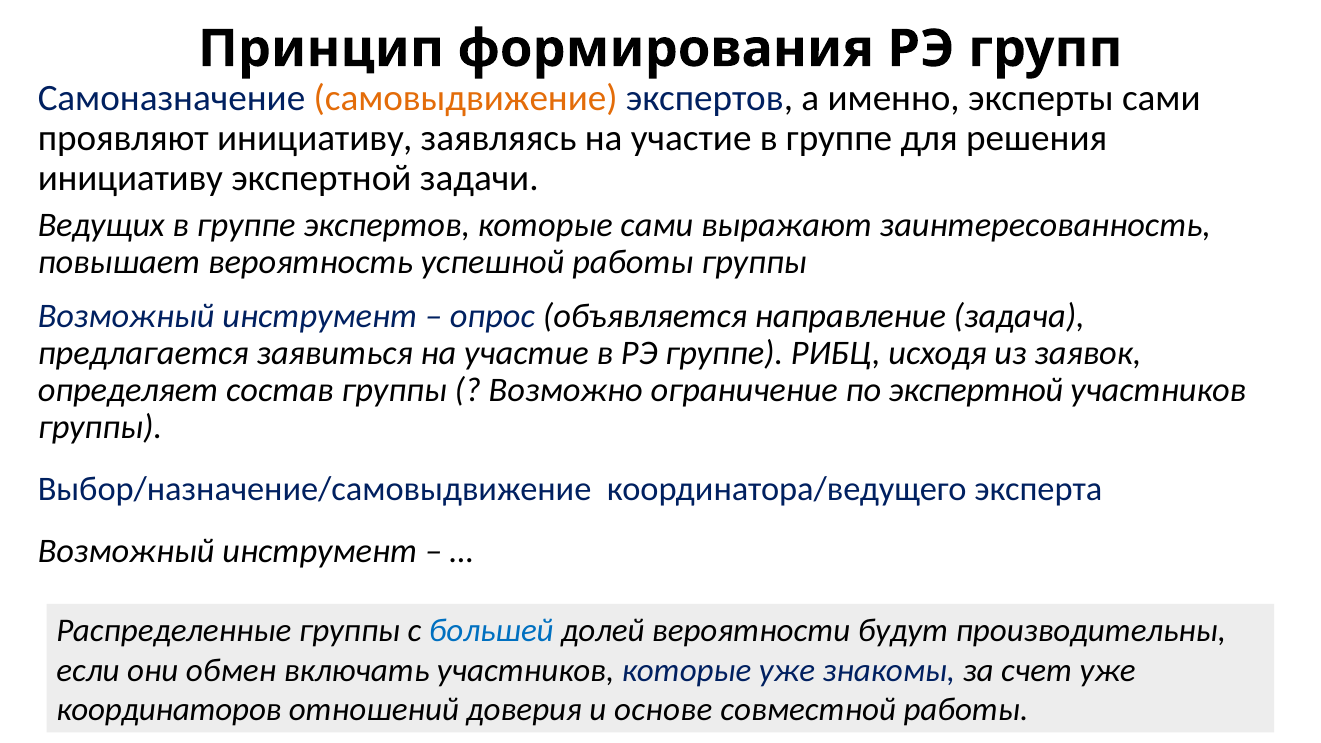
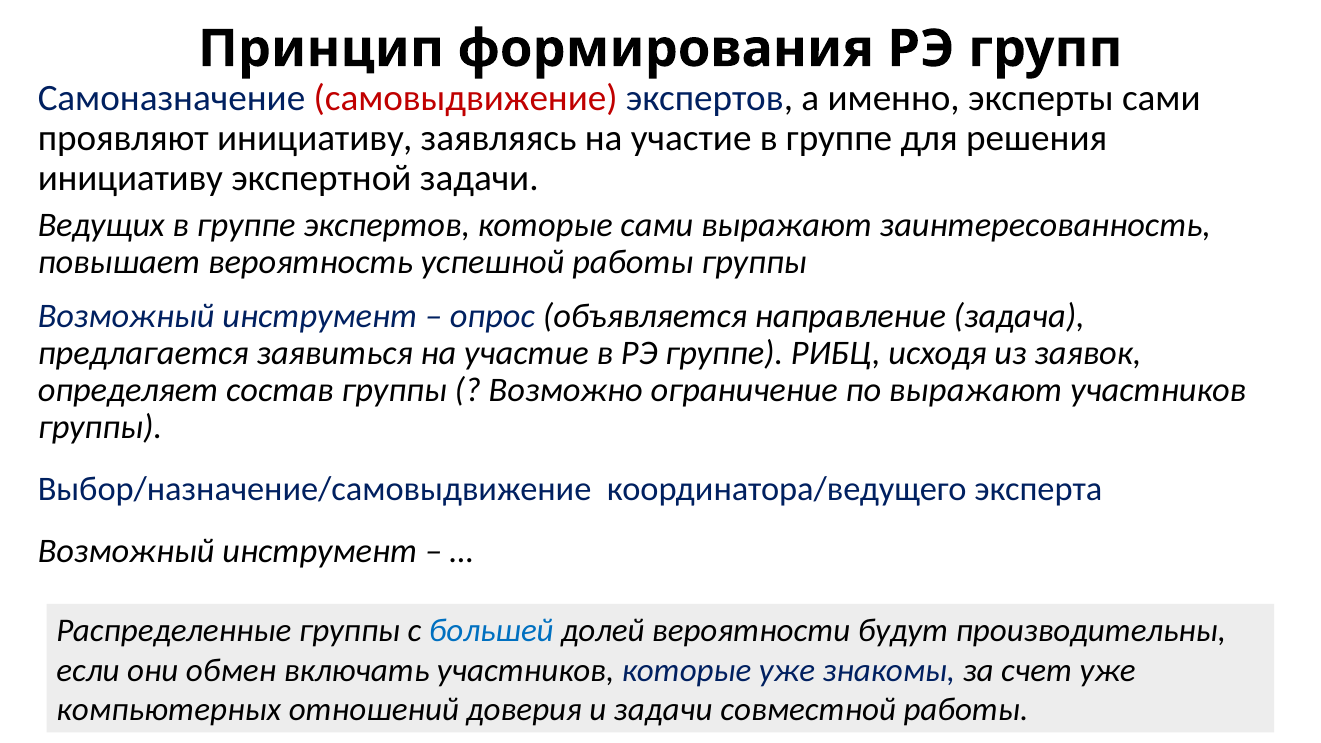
самовыдвижение colour: orange -> red
по экспертной: экспертной -> выражают
координаторов: координаторов -> компьютерных
и основе: основе -> задачи
